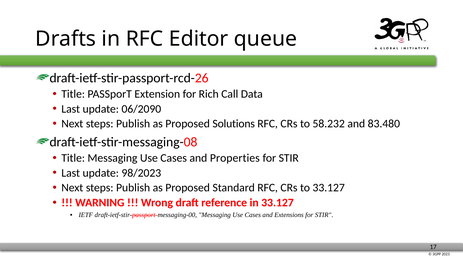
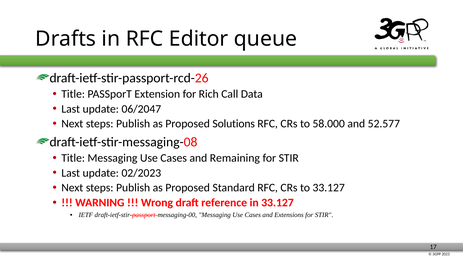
06/2090: 06/2090 -> 06/2047
58.232: 58.232 -> 58.000
83.480: 83.480 -> 52.577
Properties: Properties -> Remaining
98/2023: 98/2023 -> 02/2023
